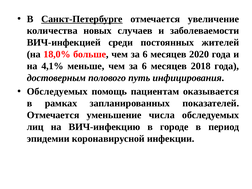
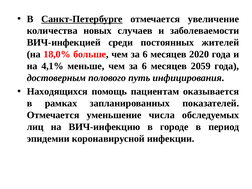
2018: 2018 -> 2059
Обследуемых at (57, 92): Обследуемых -> Находящихся
